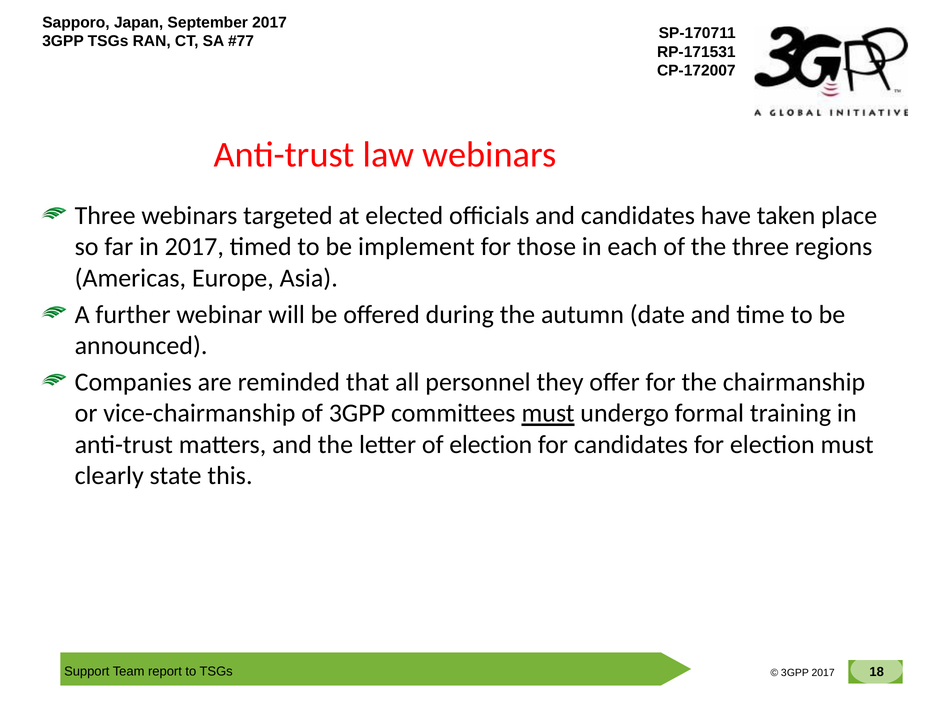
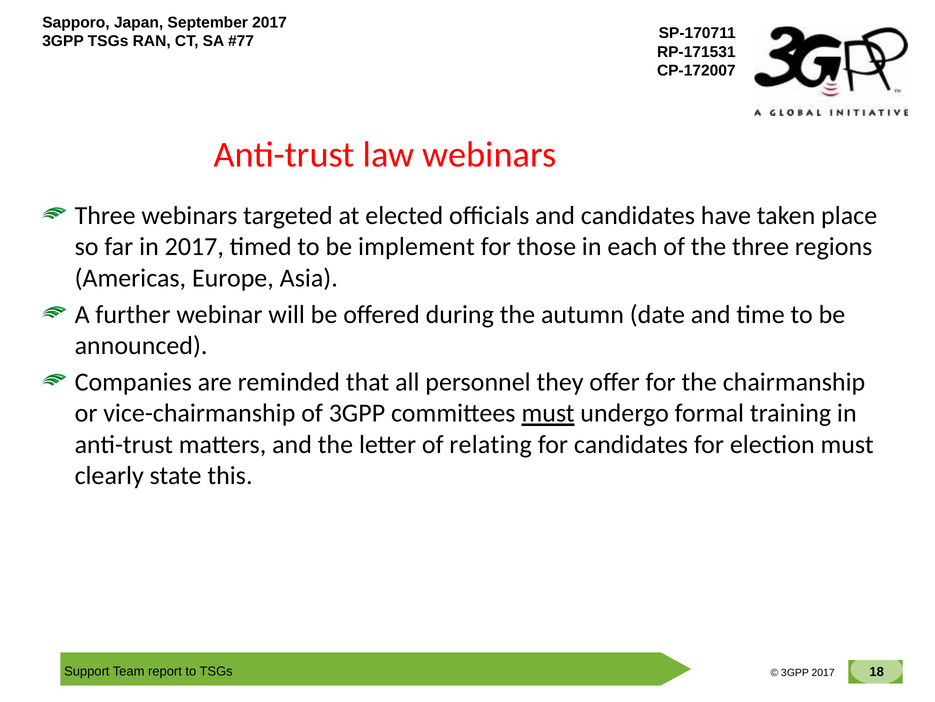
of election: election -> relating
